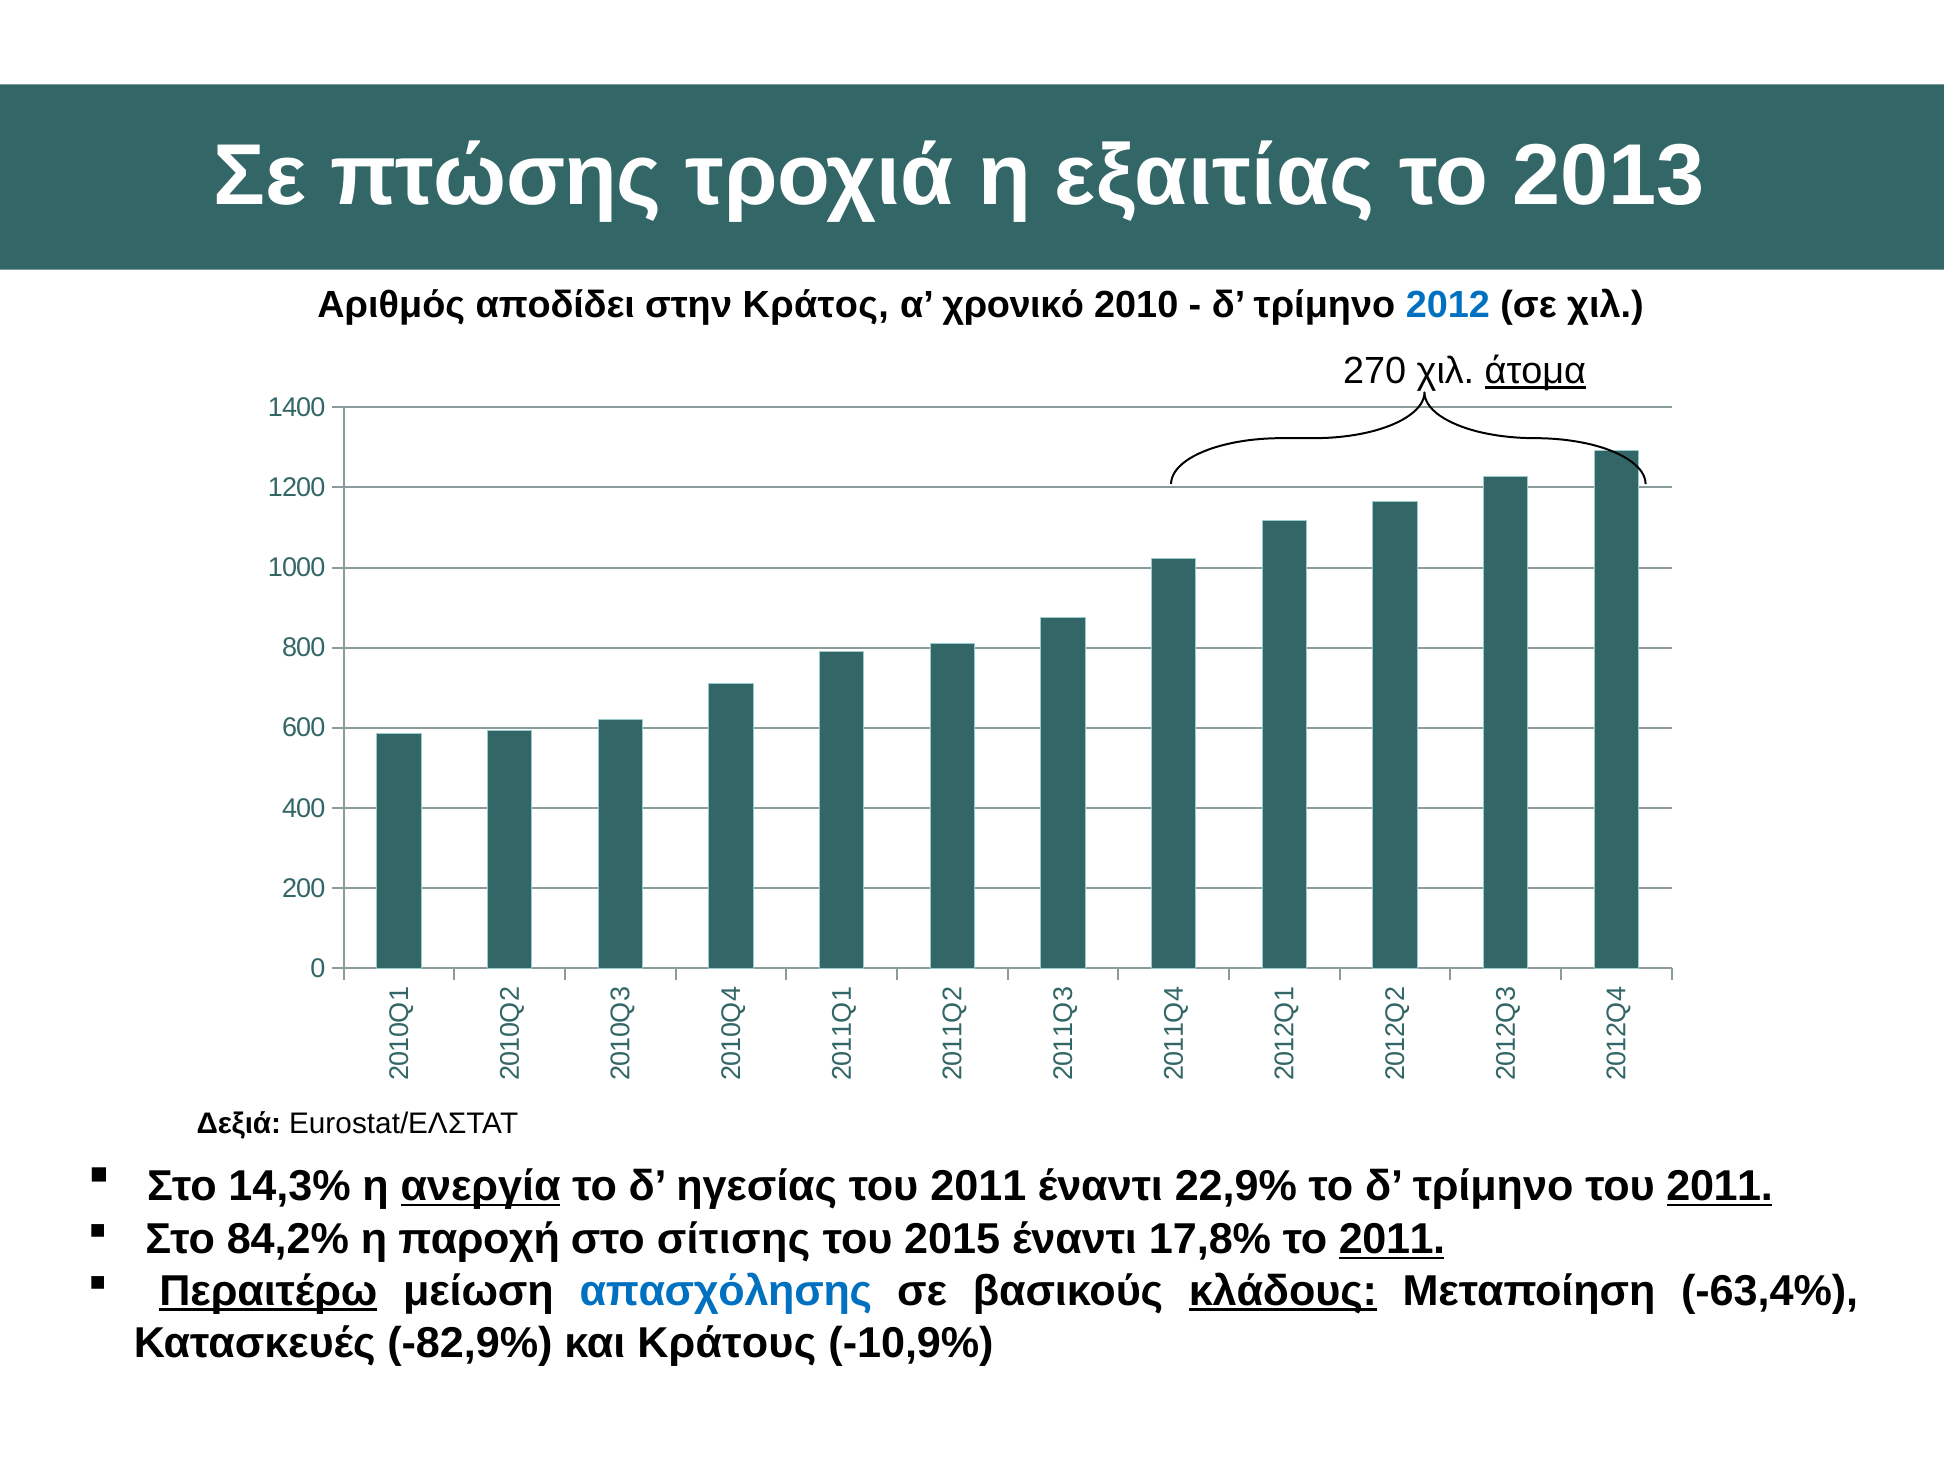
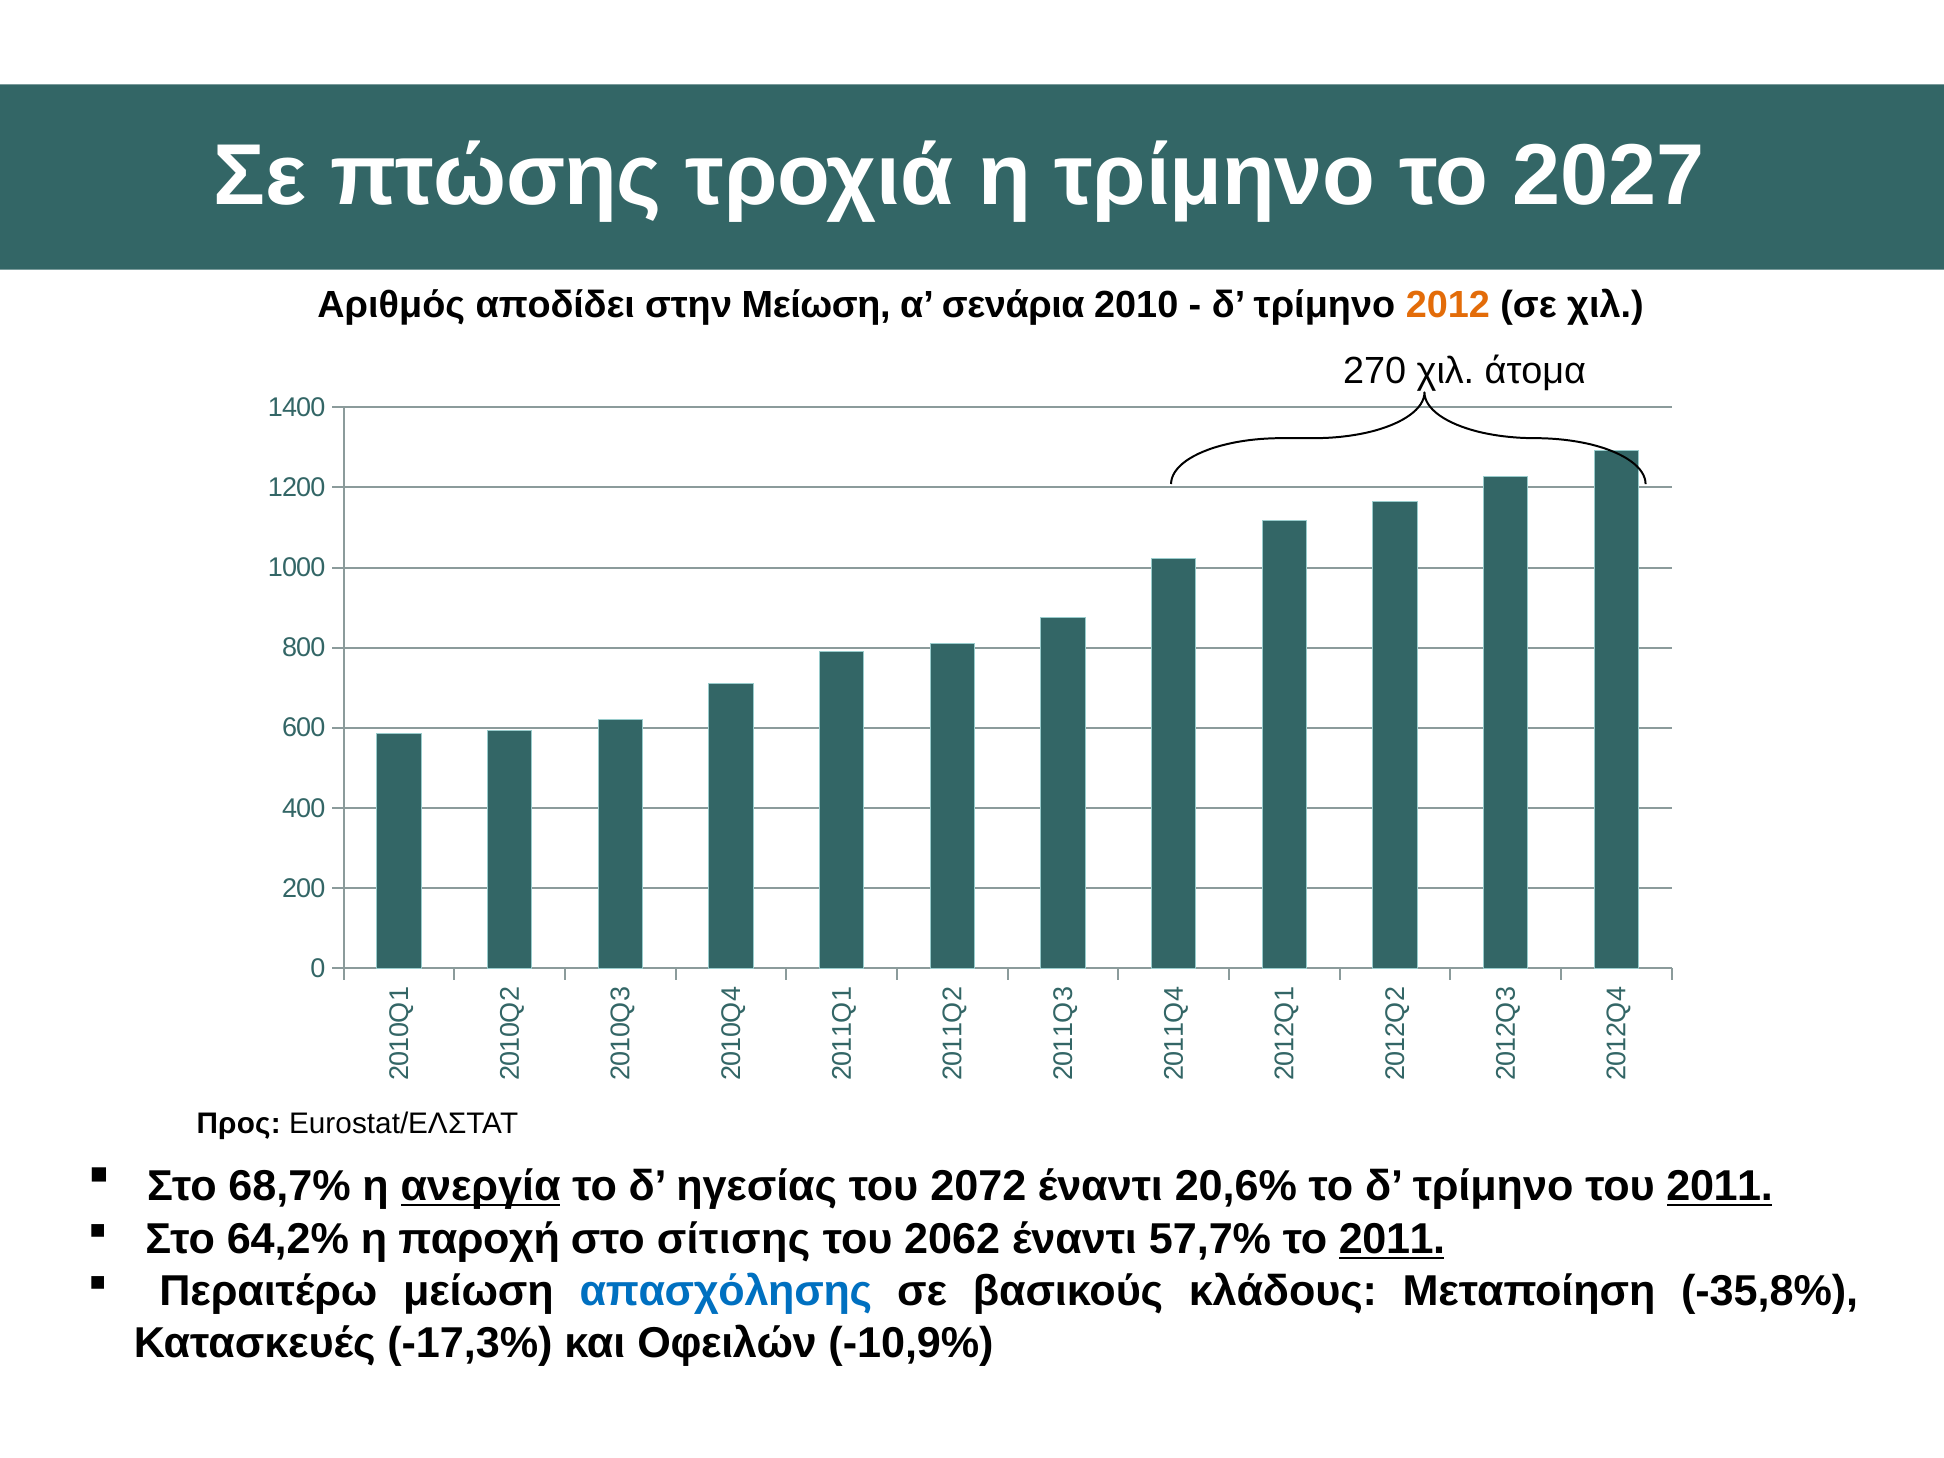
η εξαιτίας: εξαιτίας -> τρίμηνο
2013: 2013 -> 2027
στην Κράτος: Κράτος -> Μείωση
χρονικό: χρονικό -> σενάρια
2012 colour: blue -> orange
άτομα underline: present -> none
Δεξιά: Δεξιά -> Προς
14,3%: 14,3% -> 68,7%
2011 at (978, 1186): 2011 -> 2072
22,9%: 22,9% -> 20,6%
84,2%: 84,2% -> 64,2%
2015: 2015 -> 2062
17,8%: 17,8% -> 57,7%
Περαιτέρω underline: present -> none
κλάδους underline: present -> none
-63,4%: -63,4% -> -35,8%
-82,9%: -82,9% -> -17,3%
Κράτους: Κράτους -> Οφειλών
